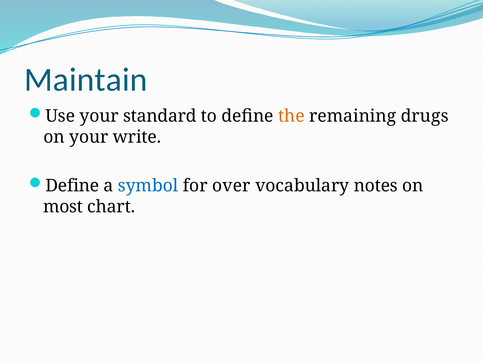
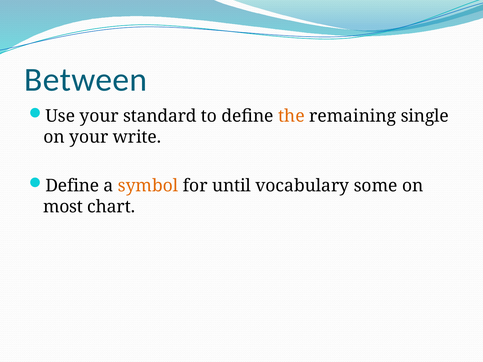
Maintain: Maintain -> Between
drugs: drugs -> single
symbol colour: blue -> orange
over: over -> until
notes: notes -> some
